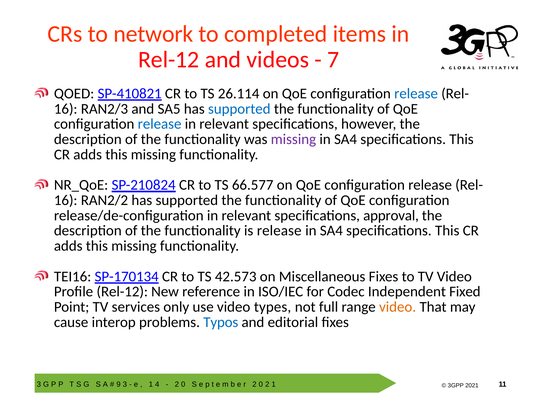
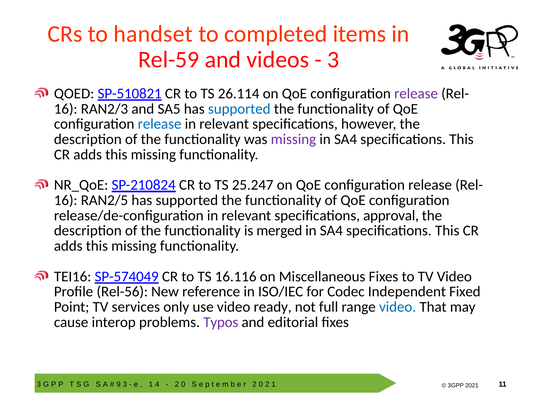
network: network -> handset
Rel-12 at (169, 60): Rel-12 -> Rel-59
7 at (333, 60): 7 -> 3
SP-410821: SP-410821 -> SP-510821
release at (416, 94) colour: blue -> purple
66.577: 66.577 -> 25.247
RAN2/2: RAN2/2 -> RAN2/5
is release: release -> merged
SP-170134: SP-170134 -> SP-574049
42.573: 42.573 -> 16.116
Profile Rel-12: Rel-12 -> Rel-56
types: types -> ready
video at (398, 307) colour: orange -> blue
Typos colour: blue -> purple
